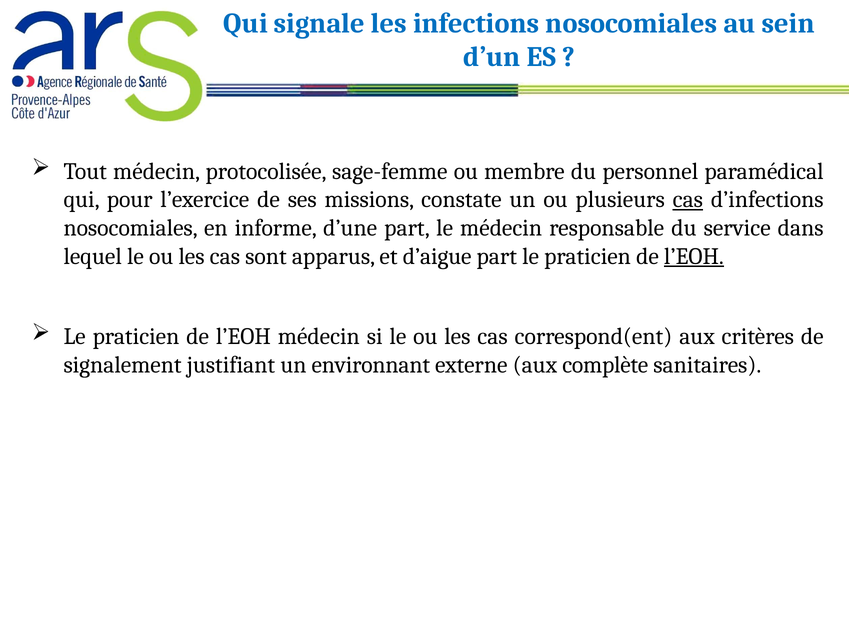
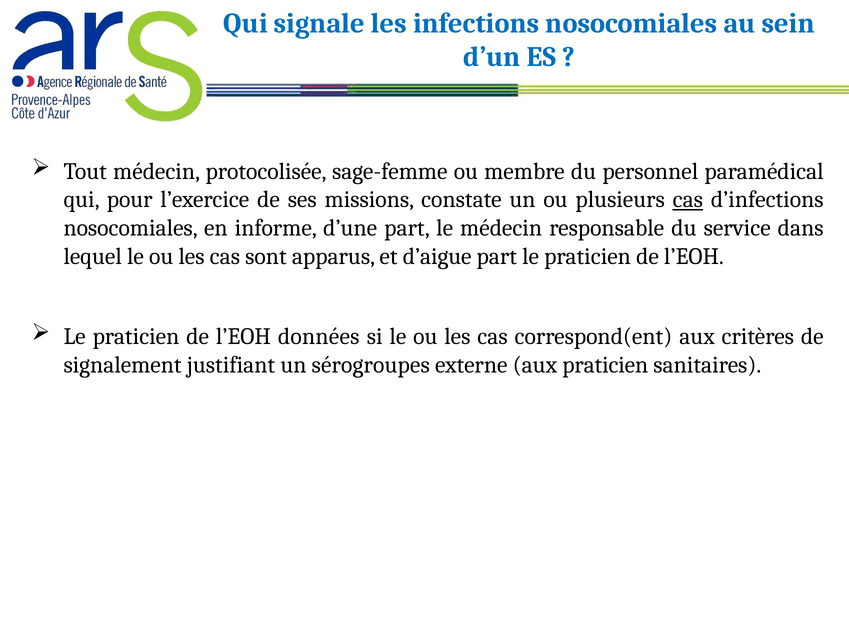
l’EOH at (694, 256) underline: present -> none
l’EOH médecin: médecin -> données
environnant: environnant -> sérogroupes
aux complète: complète -> praticien
